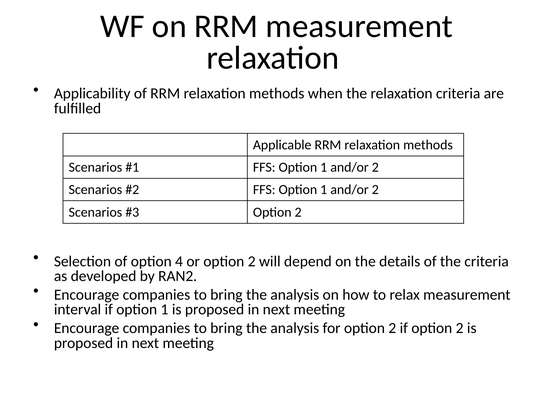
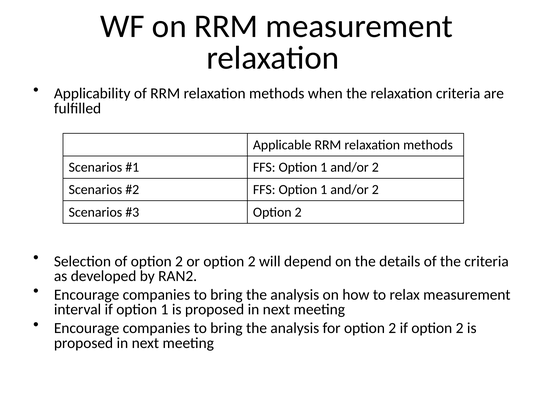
of option 4: 4 -> 2
